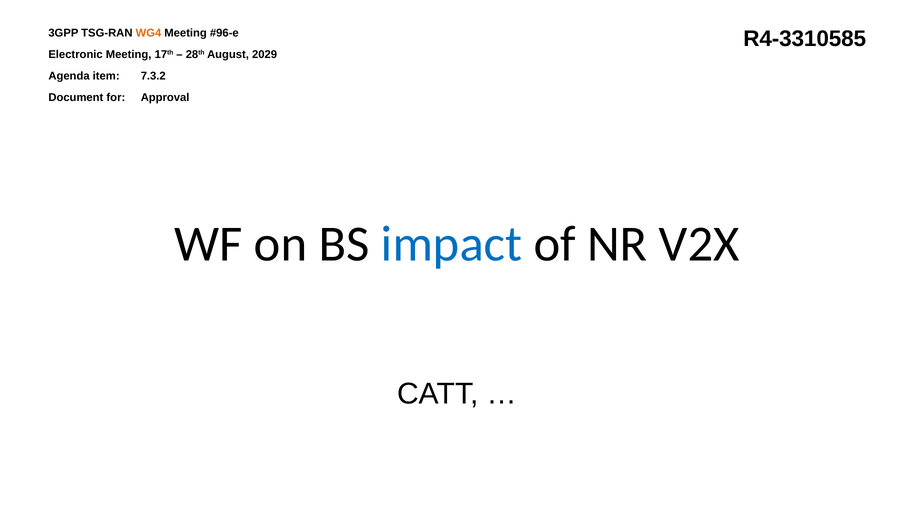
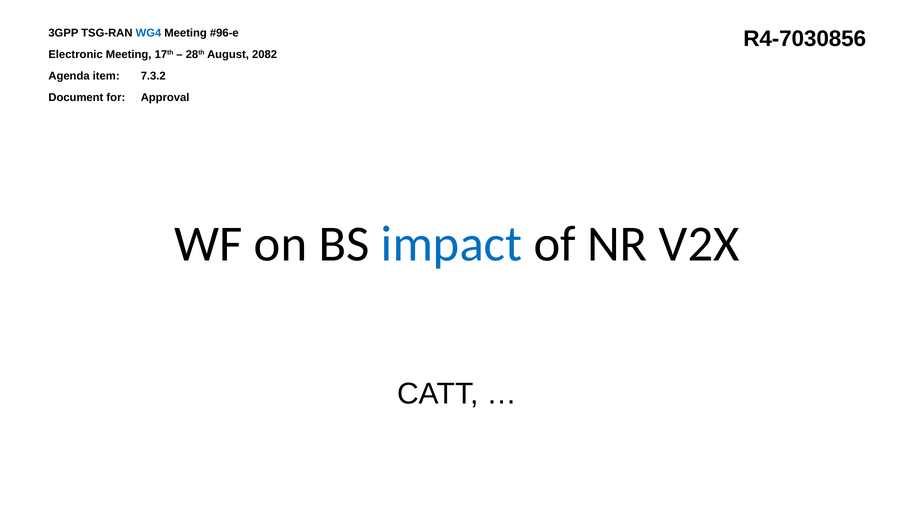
WG4 colour: orange -> blue
R4-3310585: R4-3310585 -> R4-7030856
2029: 2029 -> 2082
